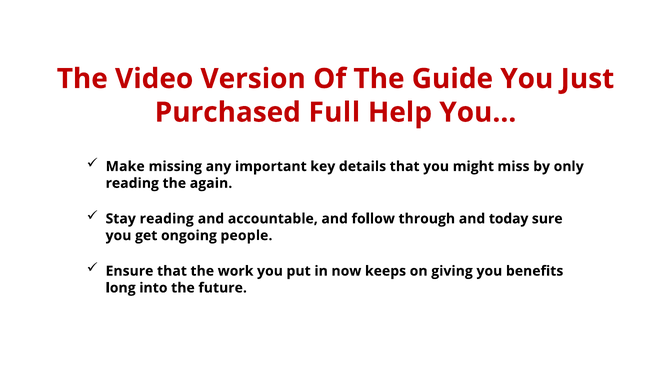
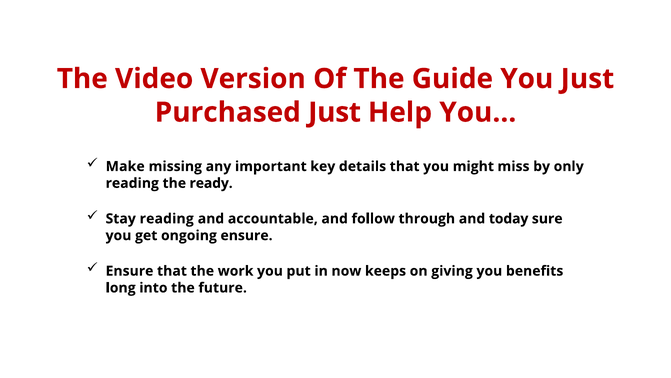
Purchased Full: Full -> Just
again: again -> ready
ongoing people: people -> ensure
